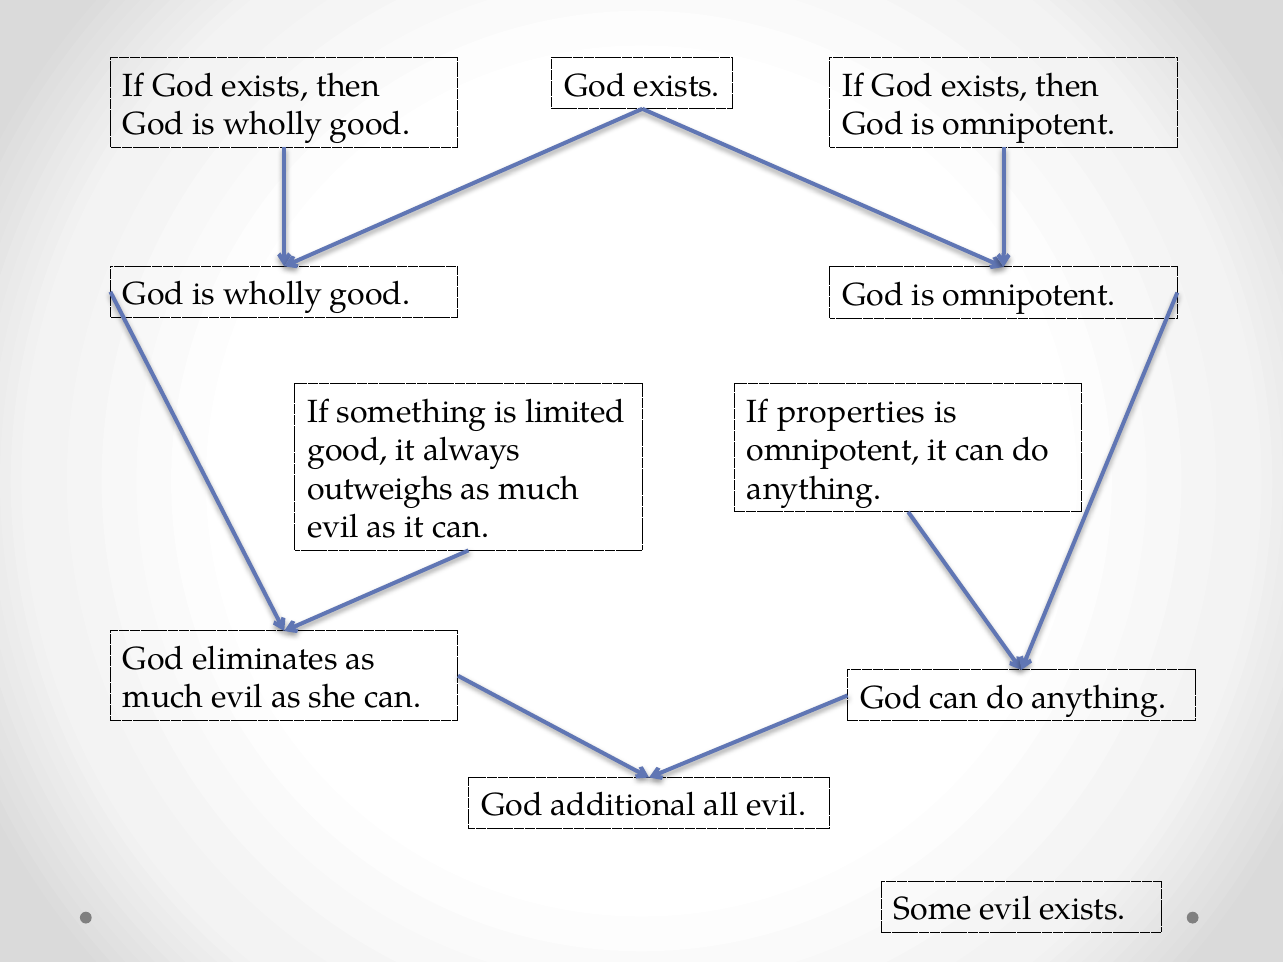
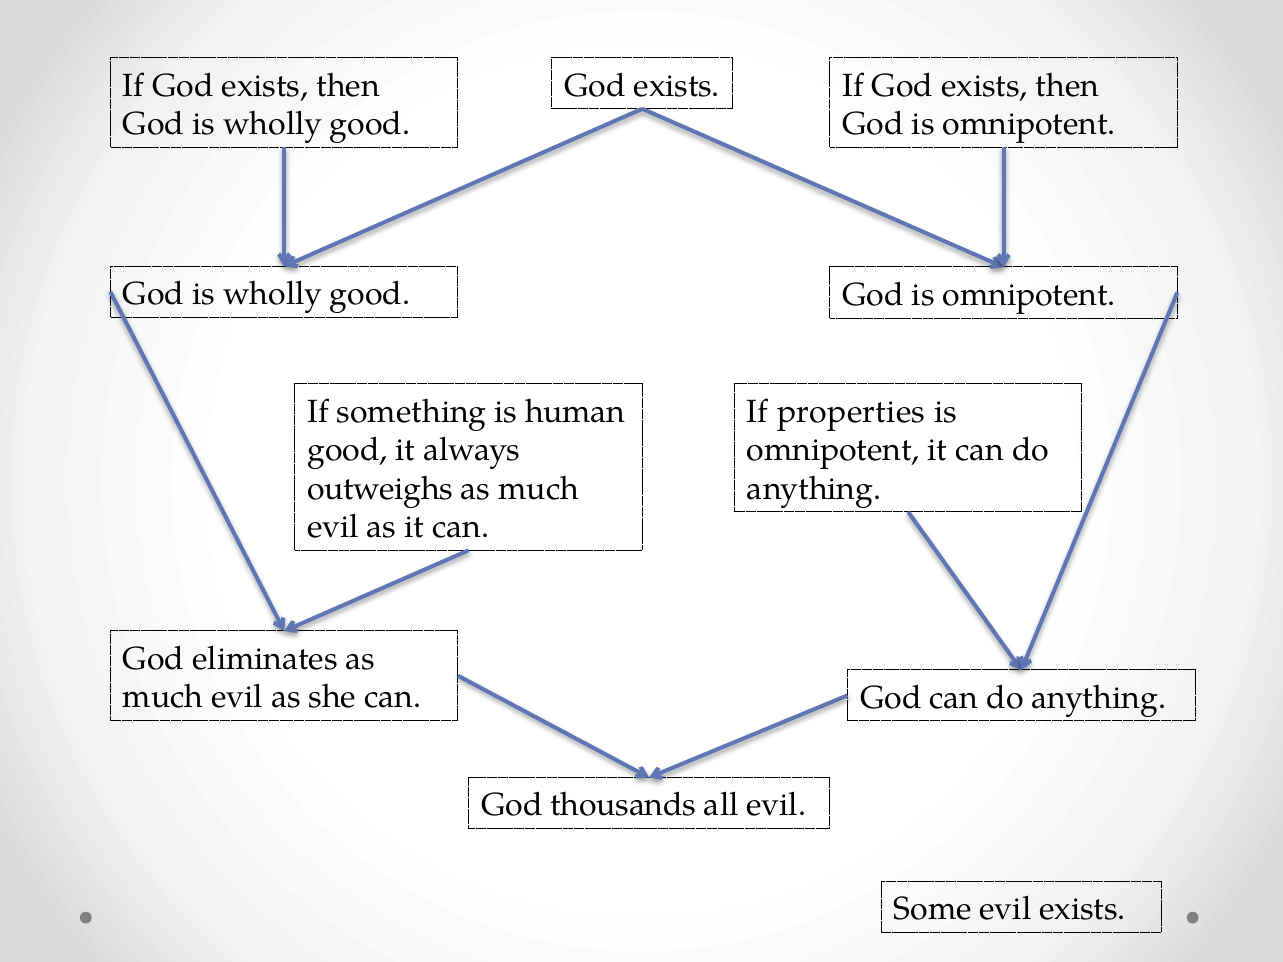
limited: limited -> human
additional: additional -> thousands
